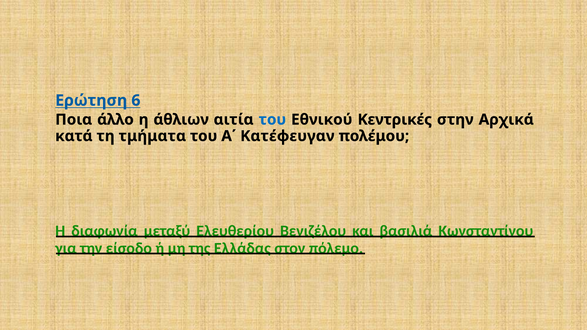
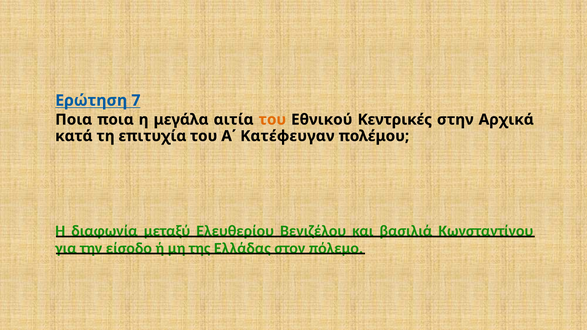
6: 6 -> 7
Ποια άλλο: άλλο -> ποια
άθλιων: άθλιων -> μεγάλα
του at (272, 120) colour: blue -> orange
τμήματα: τμήματα -> επιτυχία
